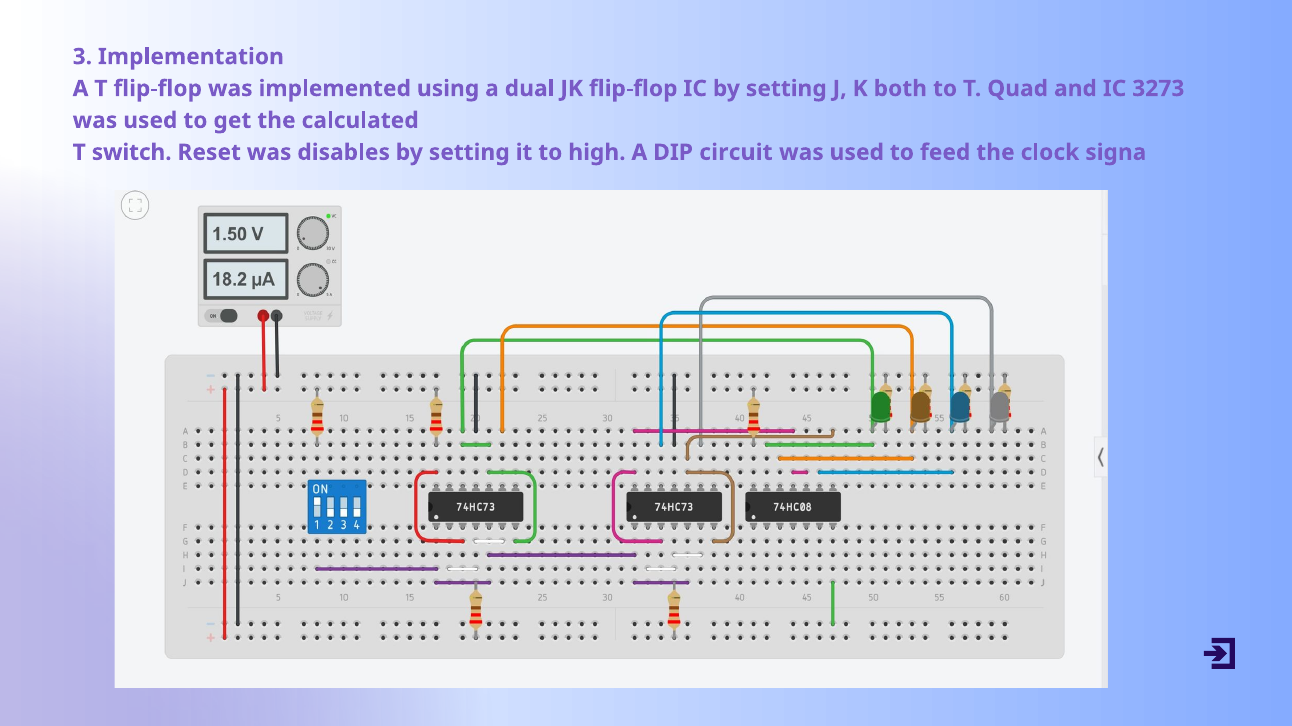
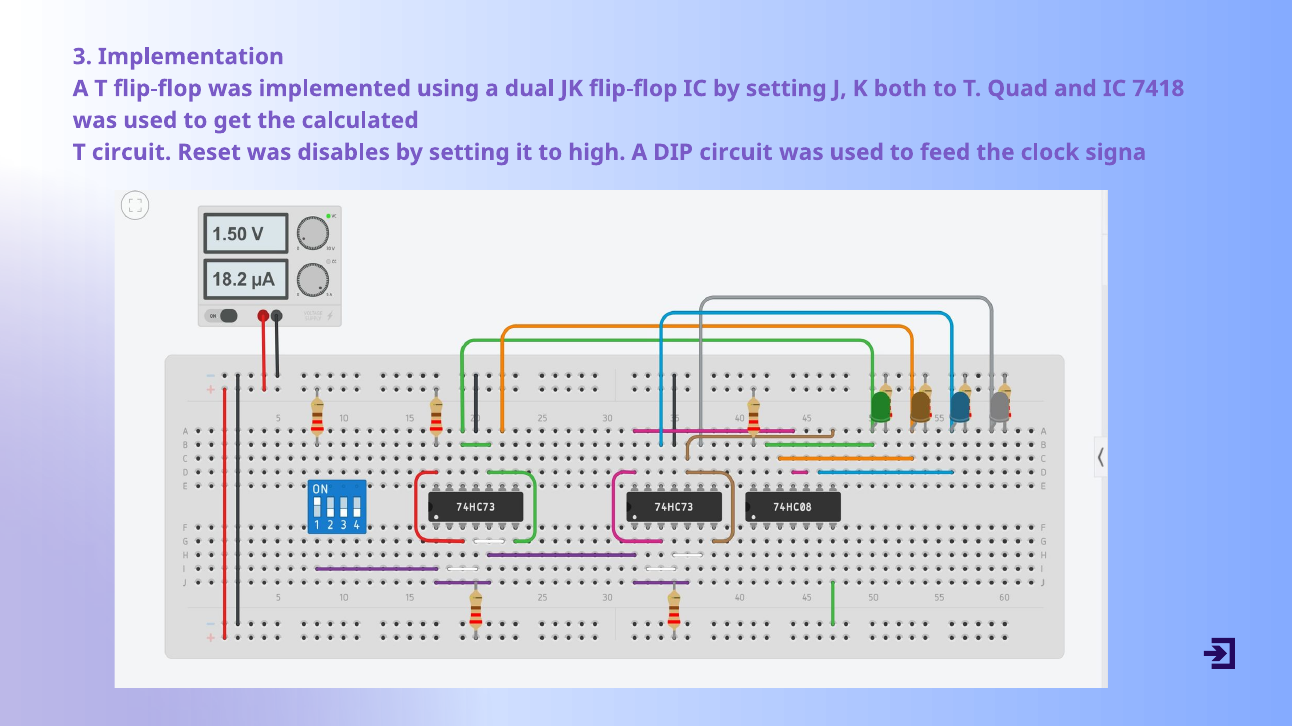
3273: 3273 -> 7418
T switch: switch -> circuit
